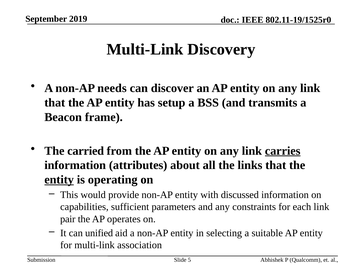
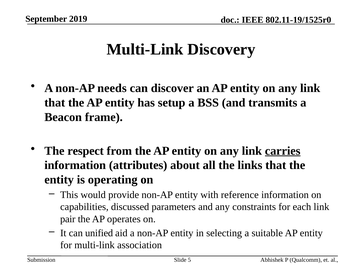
carried: carried -> respect
entity at (59, 180) underline: present -> none
discussed: discussed -> reference
sufficient: sufficient -> discussed
